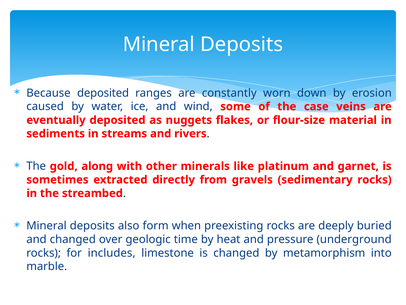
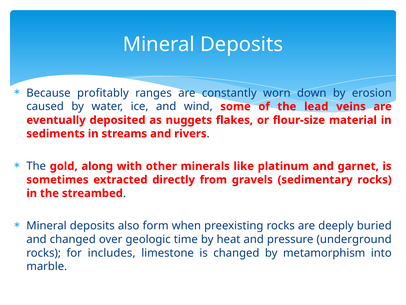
Because deposited: deposited -> profitably
case: case -> lead
